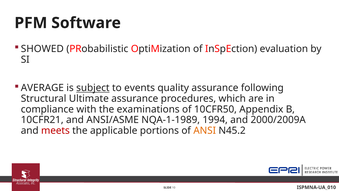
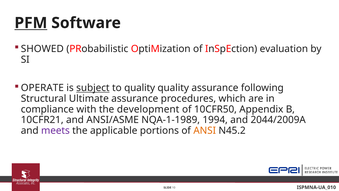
PFM underline: none -> present
AVERAGE: AVERAGE -> OPERATE
to events: events -> quality
examinations: examinations -> development
2000/2009A: 2000/2009A -> 2044/2009A
meets colour: red -> purple
